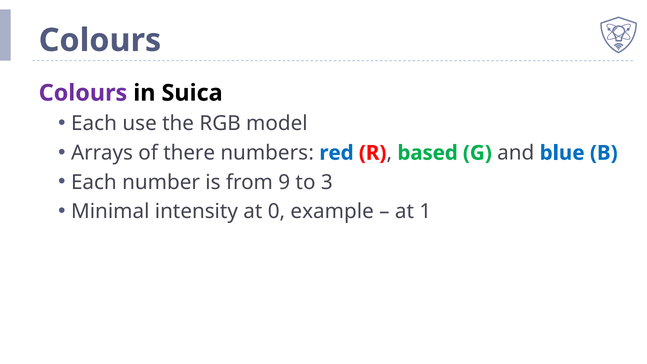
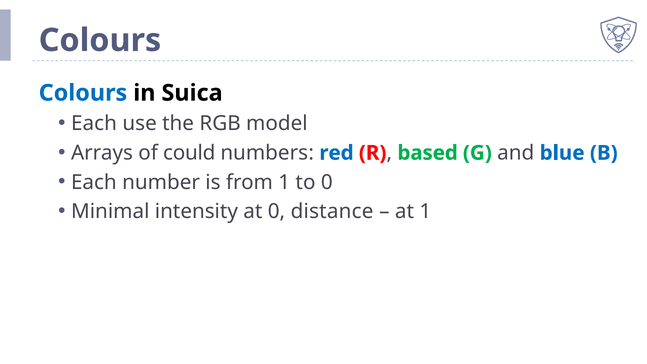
Colours at (83, 93) colour: purple -> blue
there: there -> could
from 9: 9 -> 1
to 3: 3 -> 0
example: example -> distance
